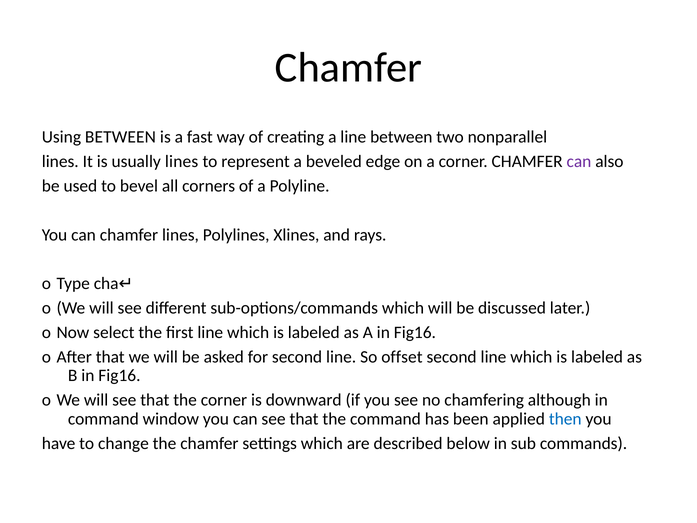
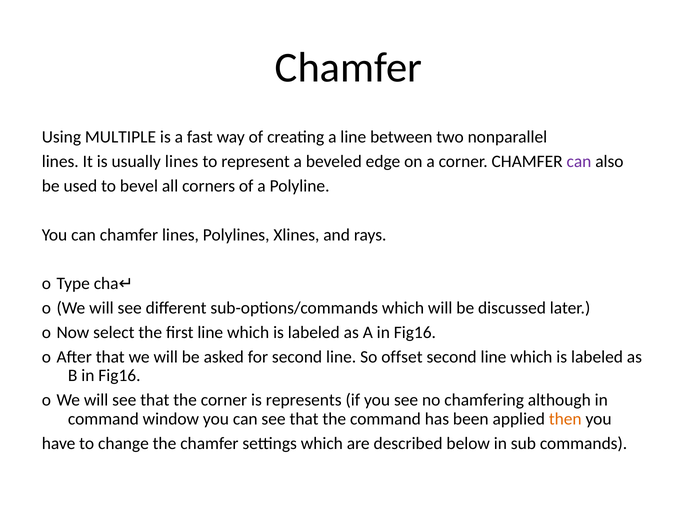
Using BETWEEN: BETWEEN -> MULTIPLE
downward: downward -> represents
then colour: blue -> orange
